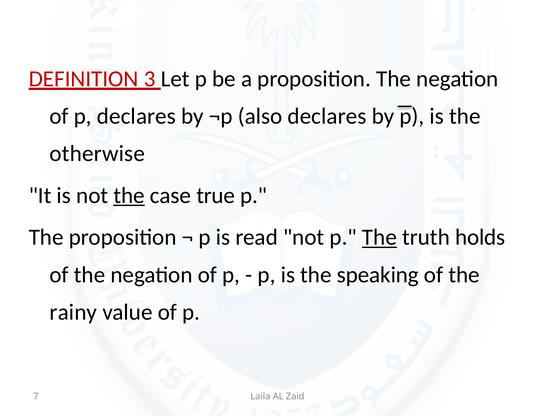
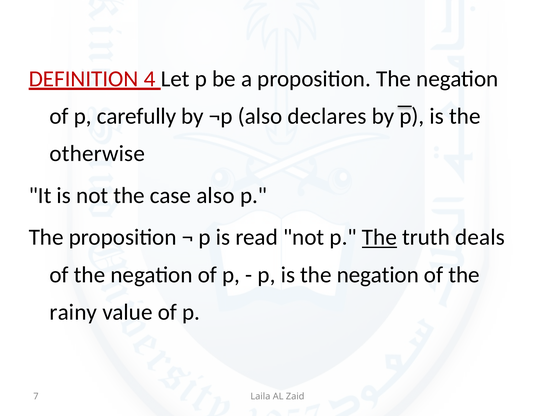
3: 3 -> 4
p declares: declares -> carefully
the at (129, 196) underline: present -> none
case true: true -> also
holds: holds -> deals
is the speaking: speaking -> negation
